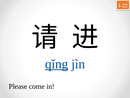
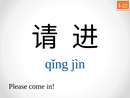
qǐng underline: present -> none
